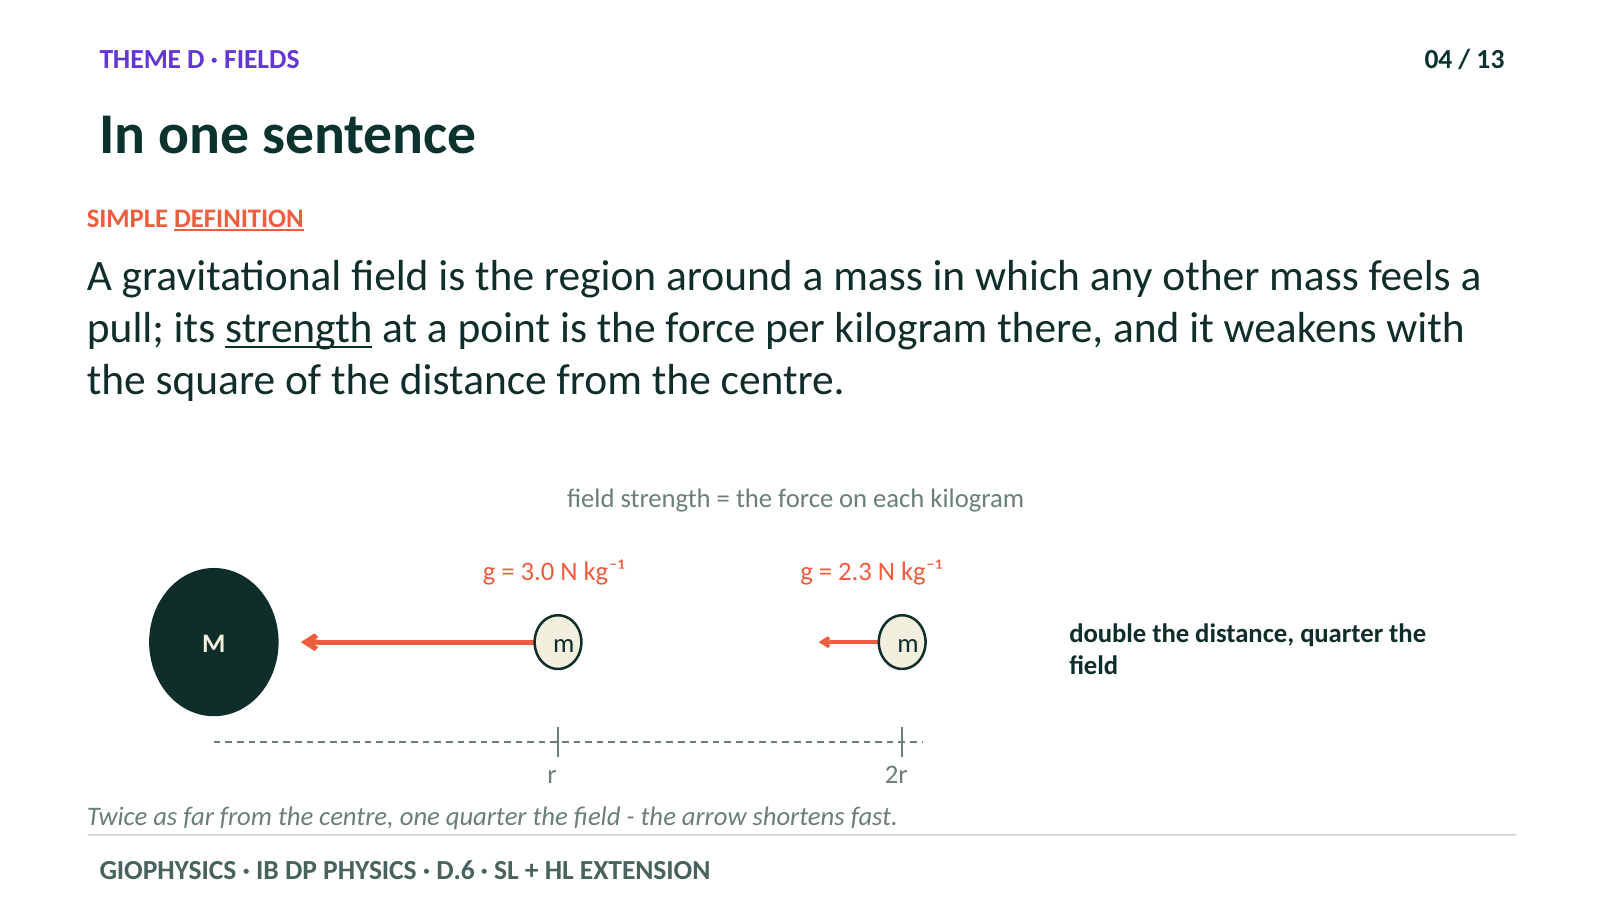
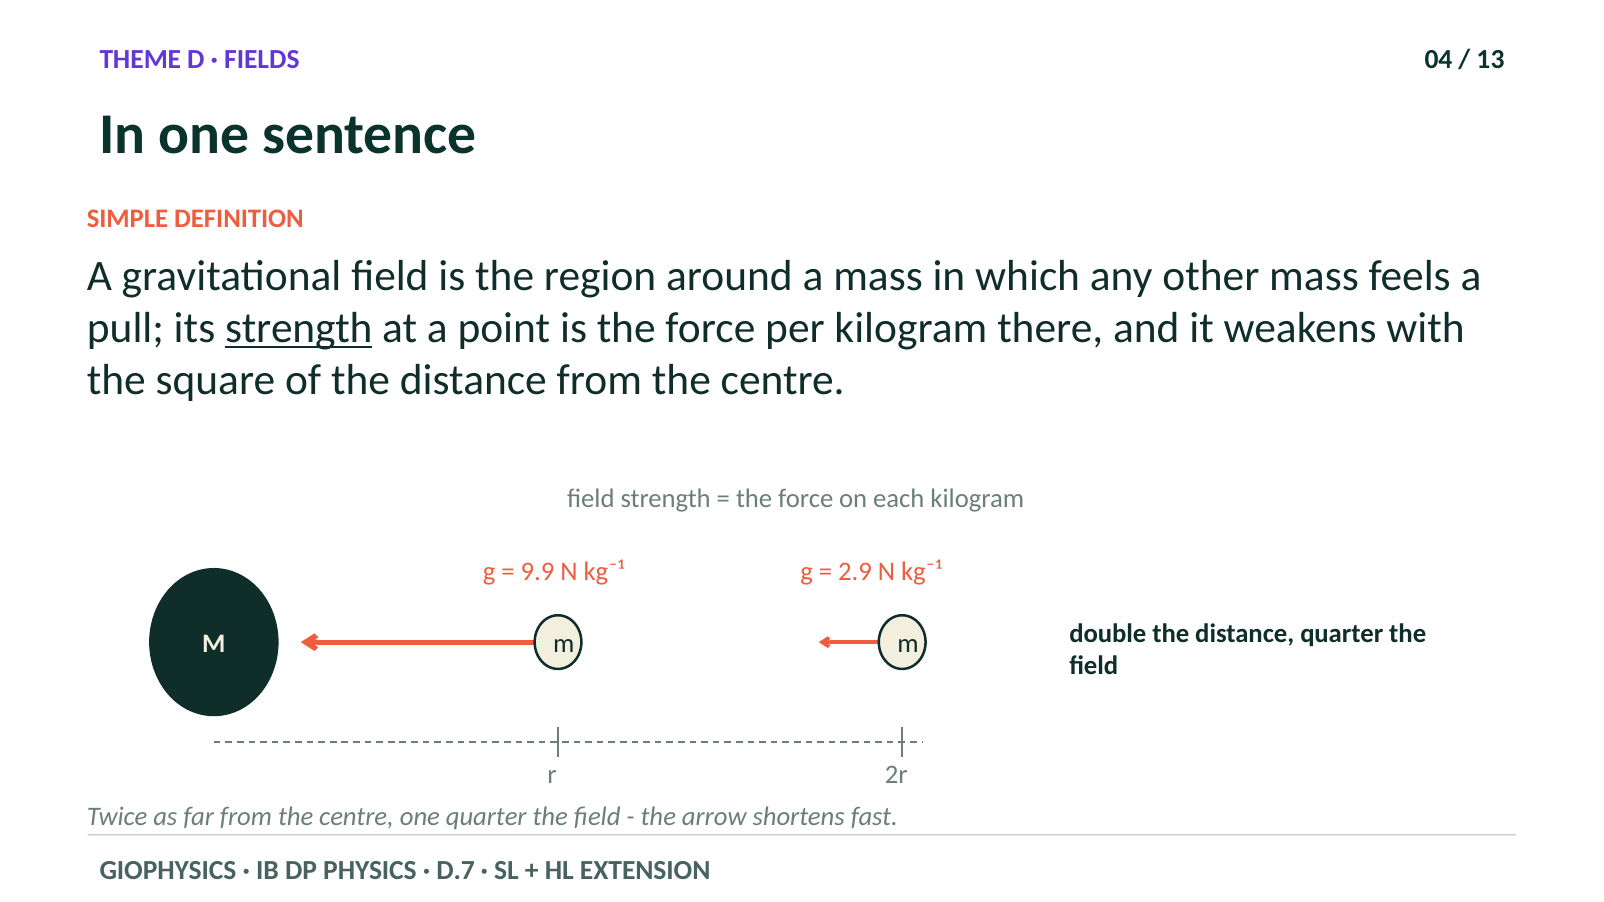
DEFINITION underline: present -> none
3.0: 3.0 -> 9.9
2.3: 2.3 -> 2.9
D.6: D.6 -> D.7
